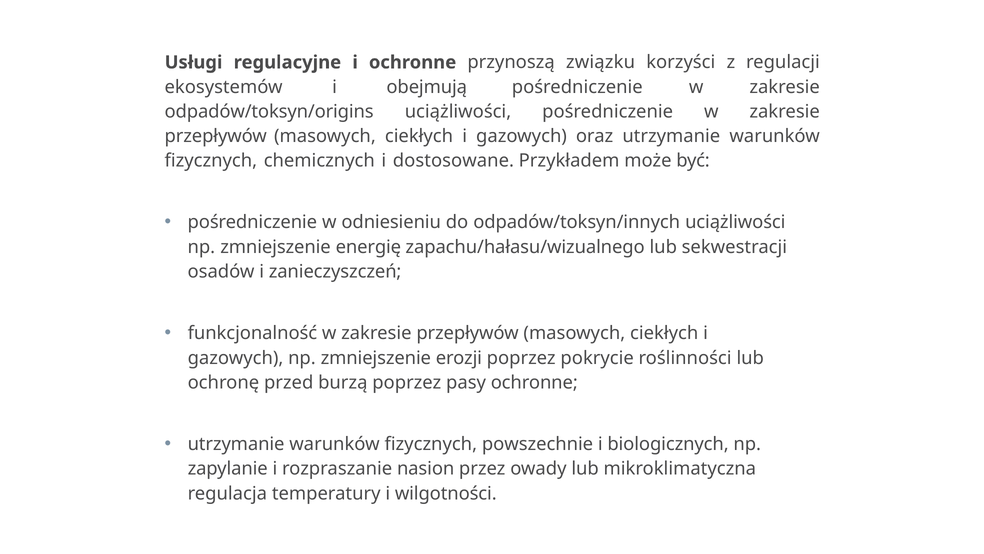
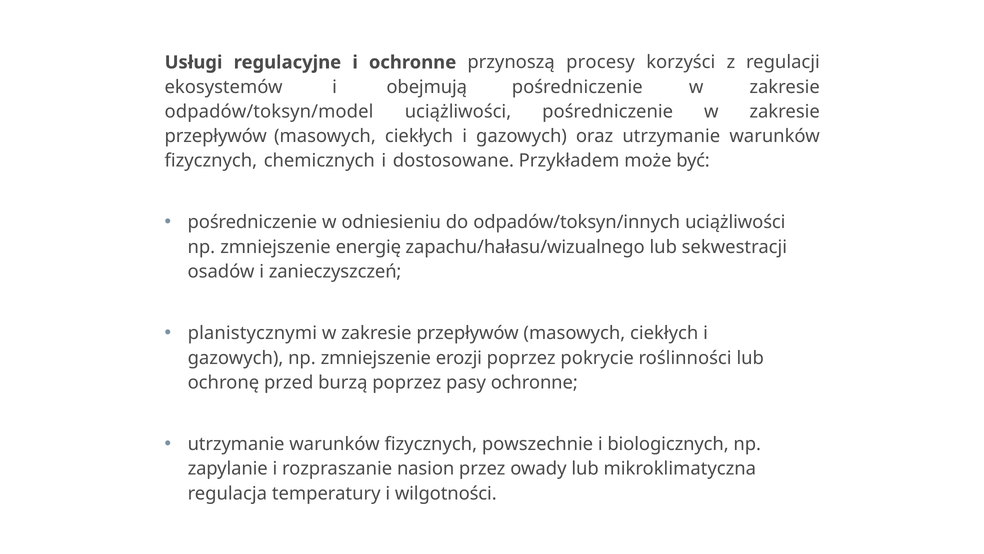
związku: związku -> procesy
odpadów/toksyn/origins: odpadów/toksyn/origins -> odpadów/toksyn/model
funkcjonalność: funkcjonalność -> planistycznymi
